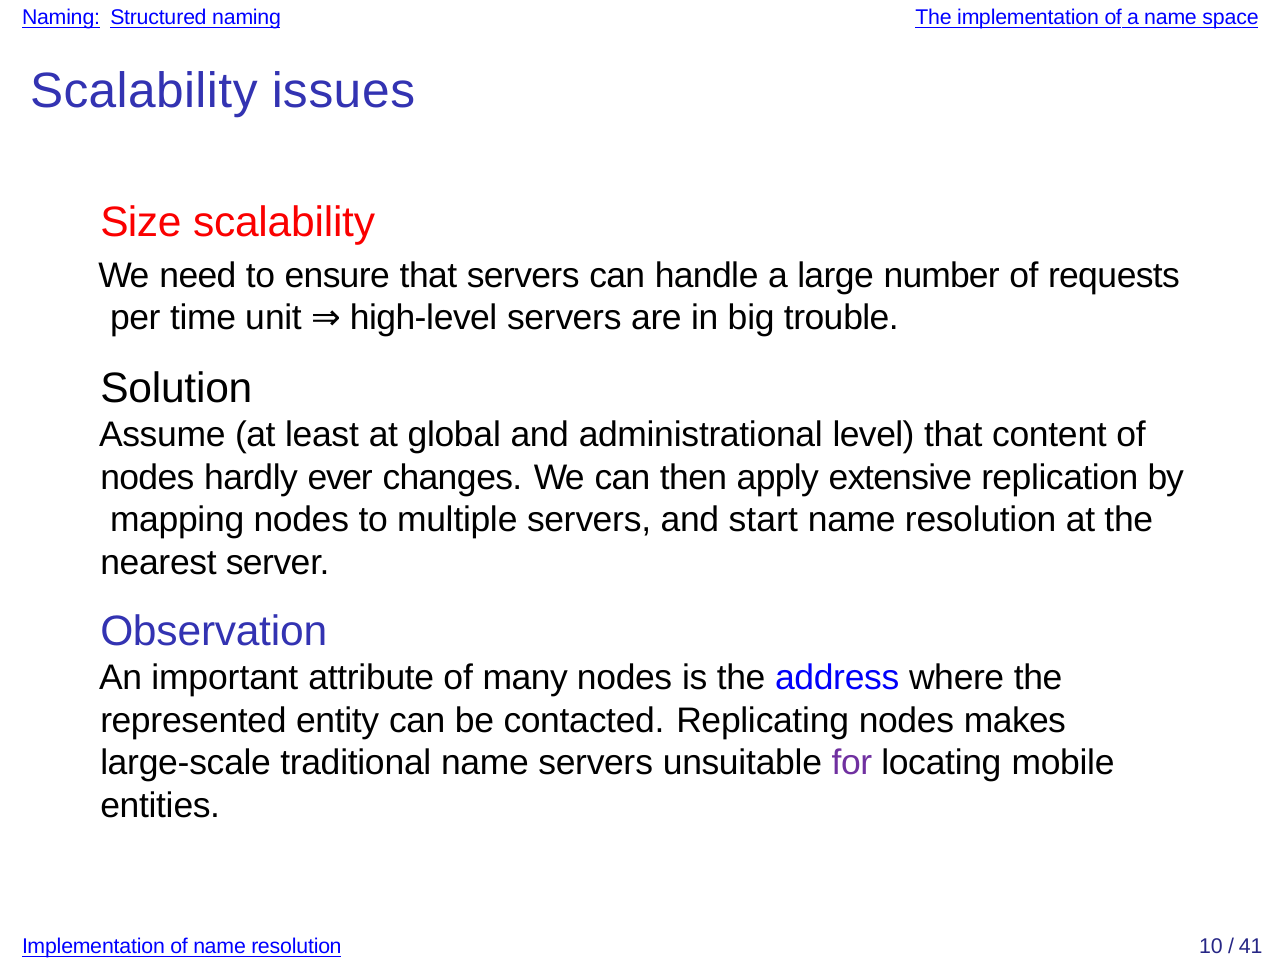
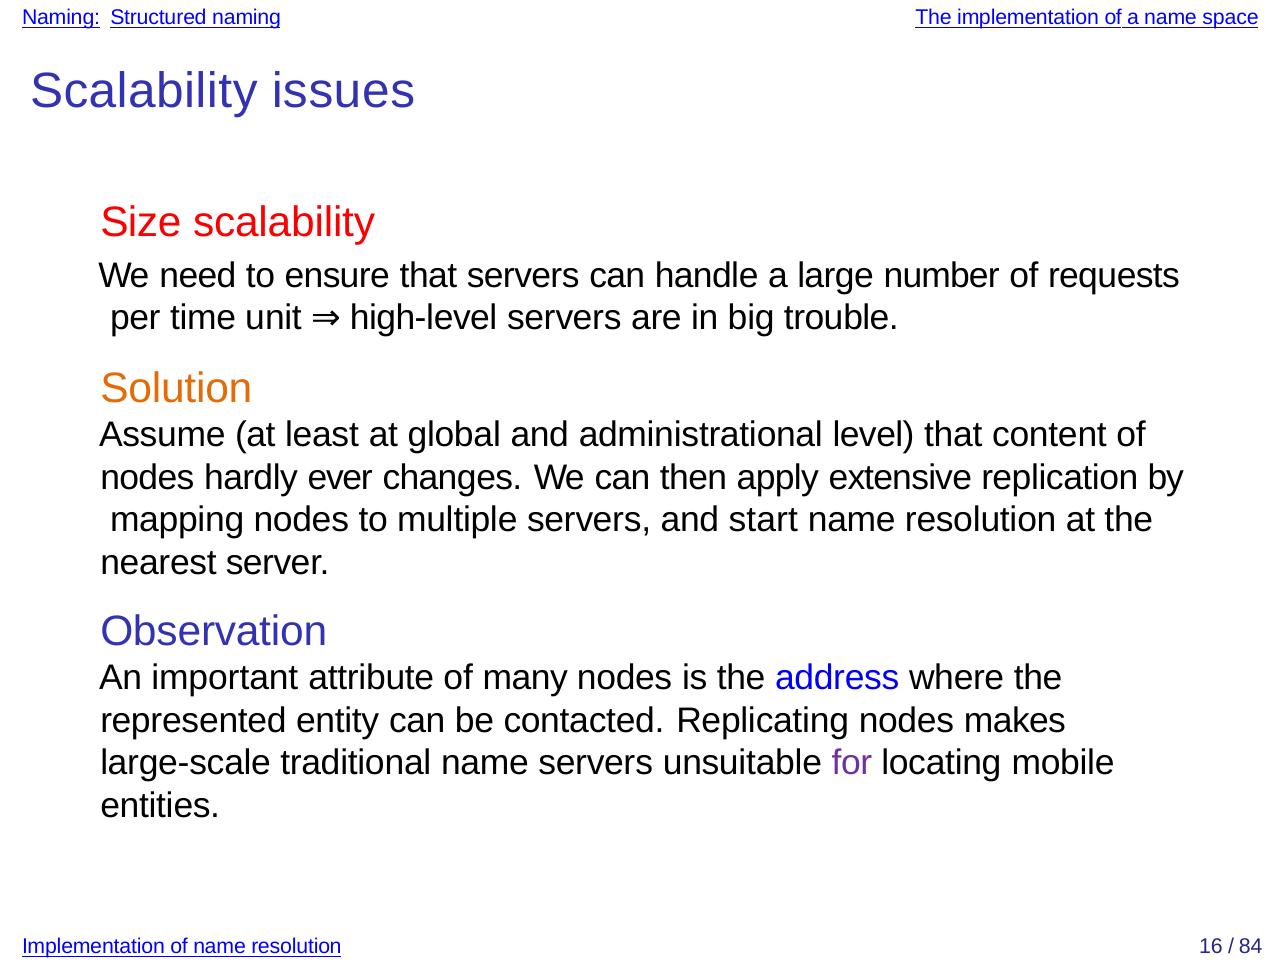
Solution colour: black -> orange
10: 10 -> 16
41: 41 -> 84
